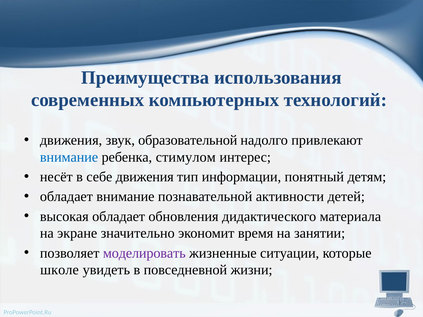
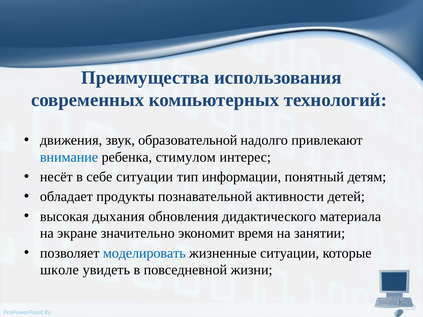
себе движения: движения -> ситуации
обладает внимание: внимание -> продукты
высокая обладает: обладает -> дыхания
моделировать colour: purple -> blue
